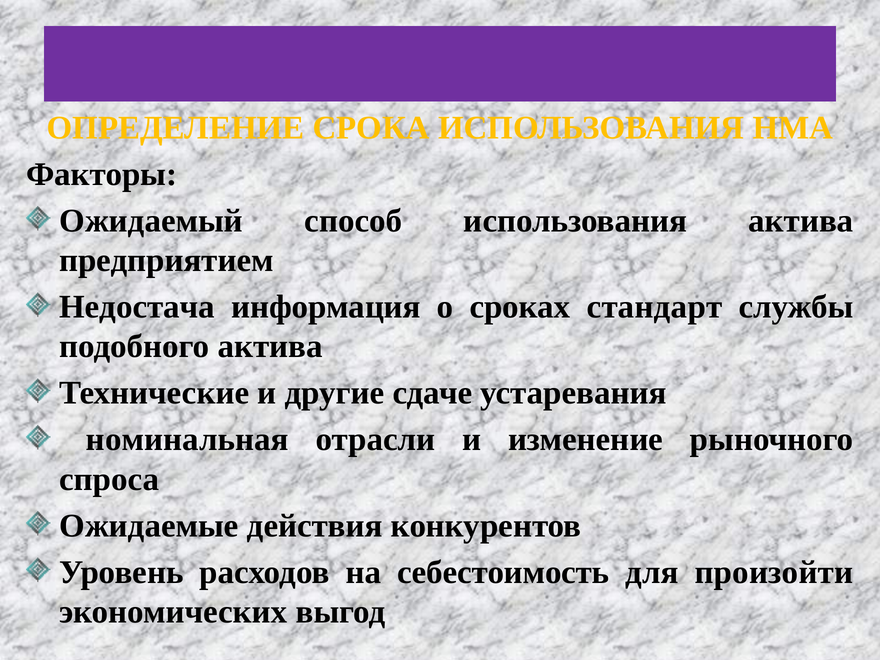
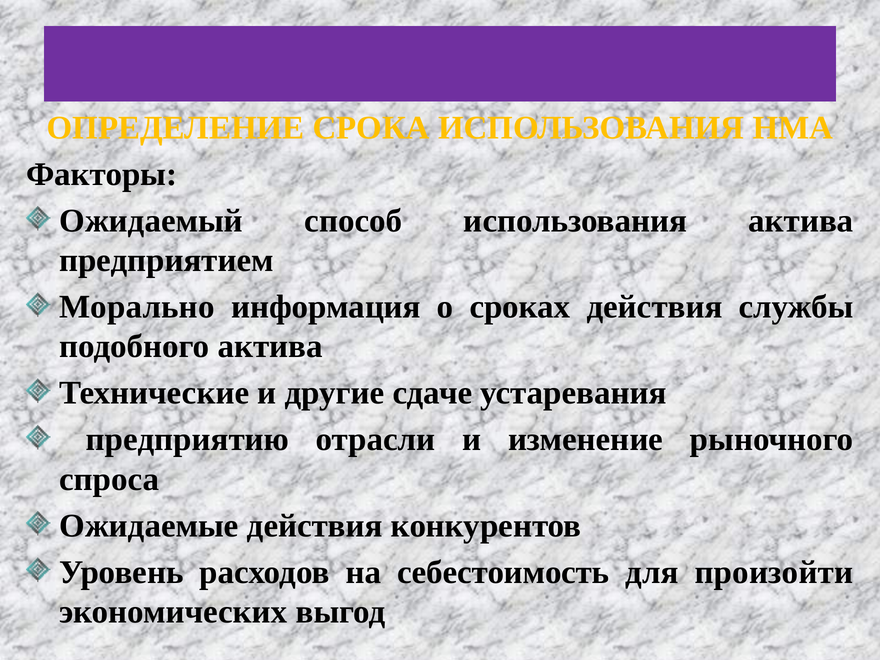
Недостача: Недостача -> Морально
сроках стандарт: стандарт -> действия
номинальная: номинальная -> предприятию
